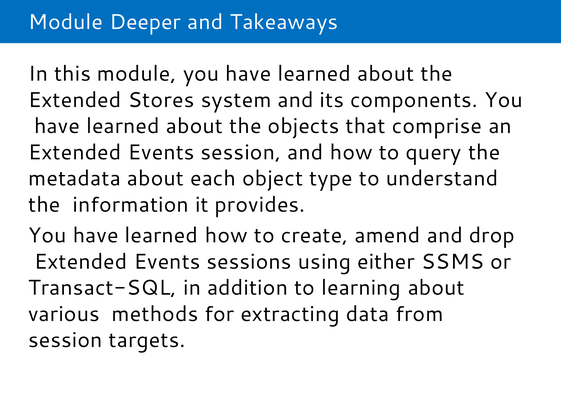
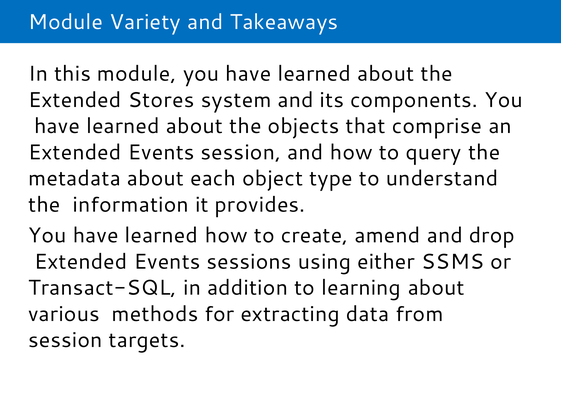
Deeper: Deeper -> Variety
